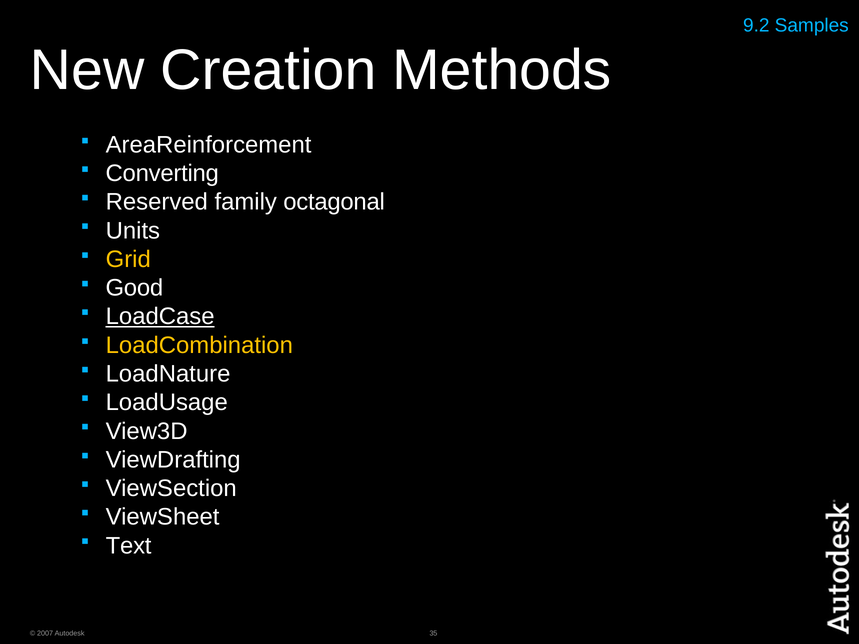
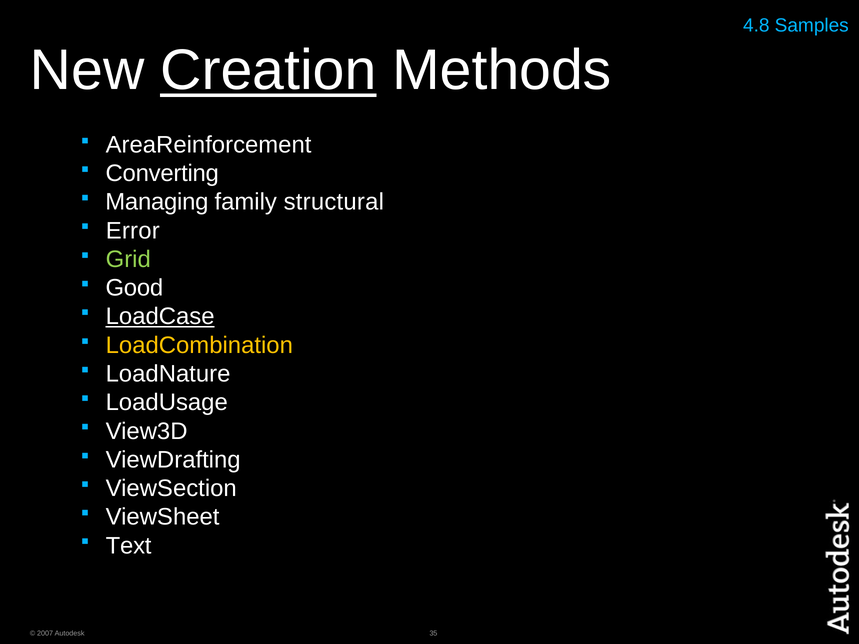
9.2: 9.2 -> 4.8
Creation underline: none -> present
Reserved: Reserved -> Managing
octagonal: octagonal -> structural
Units: Units -> Error
Grid colour: yellow -> light green
